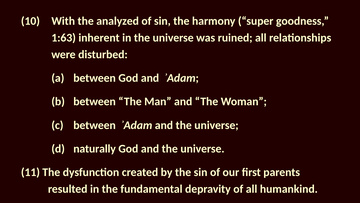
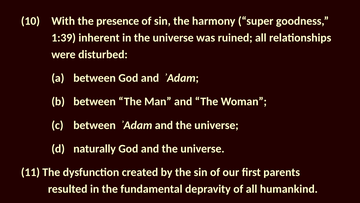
analyzed: analyzed -> presence
1:63: 1:63 -> 1:39
